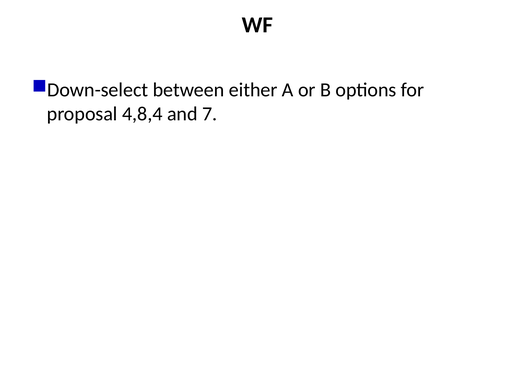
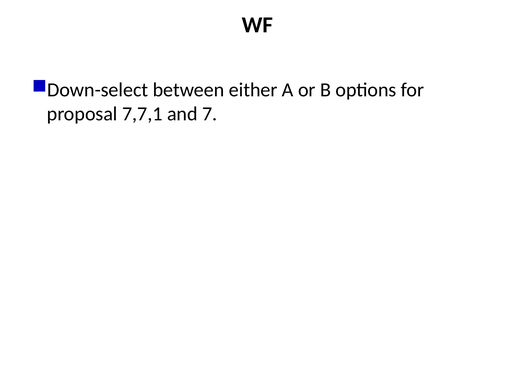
4,8,4: 4,8,4 -> 7,7,1
